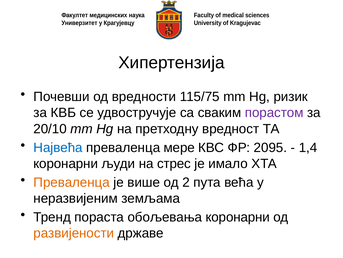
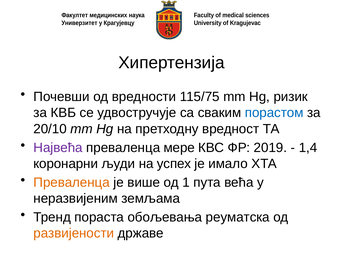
порастом colour: purple -> blue
Највећа colour: blue -> purple
2095: 2095 -> 2019
стрес: стрес -> успех
2: 2 -> 1
обољевања коронарни: коронарни -> реуматска
